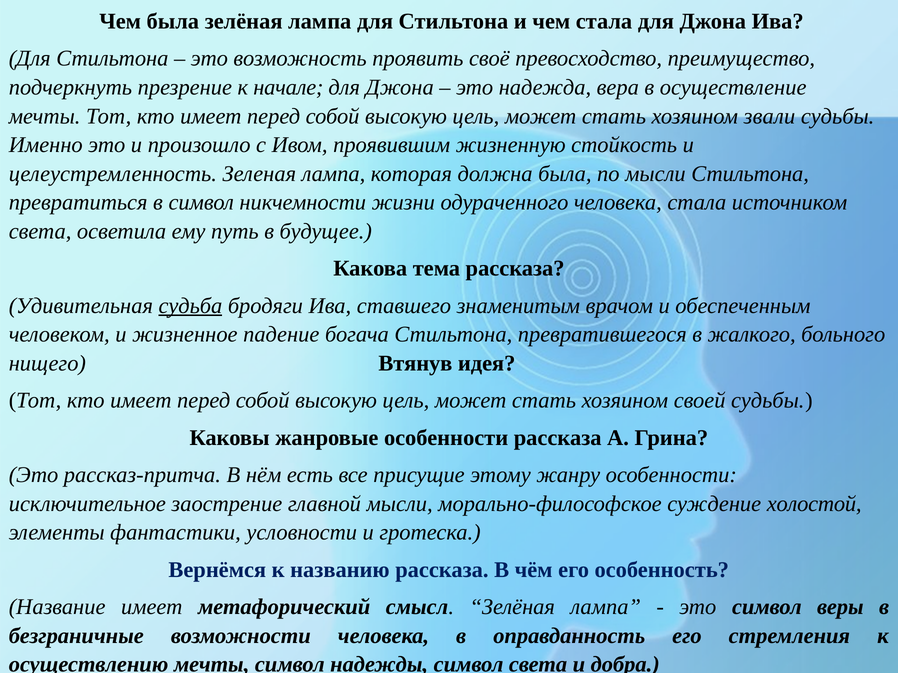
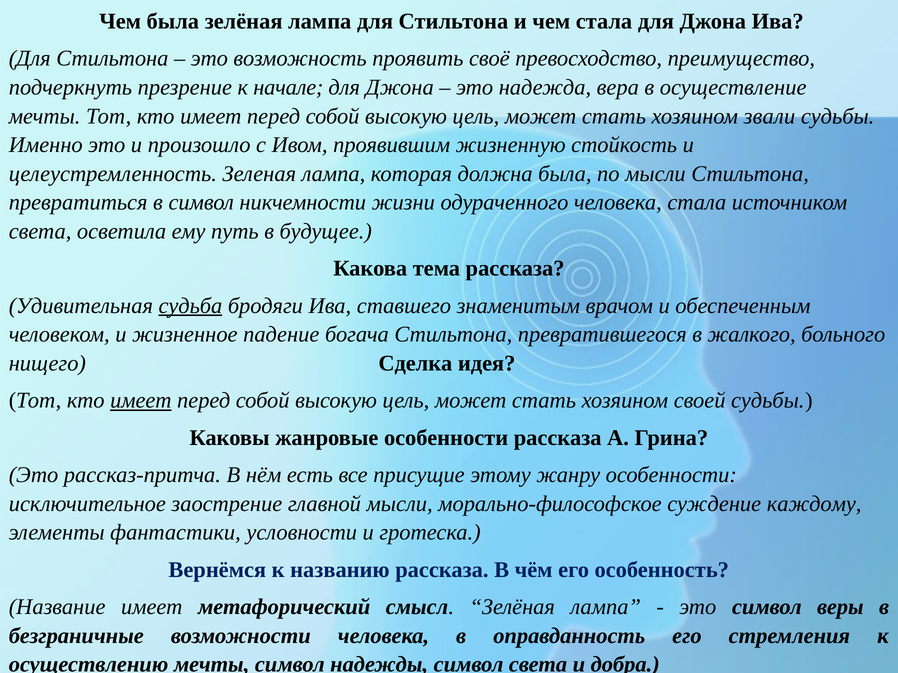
Втянув: Втянув -> Сделка
имеет at (141, 401) underline: none -> present
холостой: холостой -> каждому
